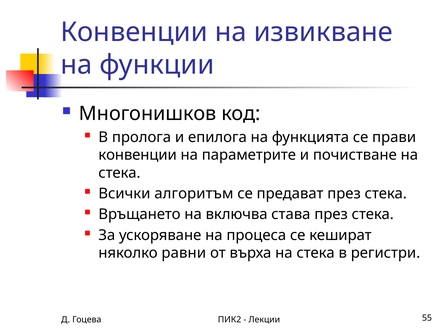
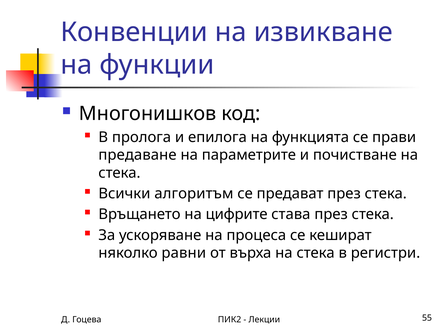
конвенции at (138, 155): конвенции -> предаване
включва: включва -> цифрите
